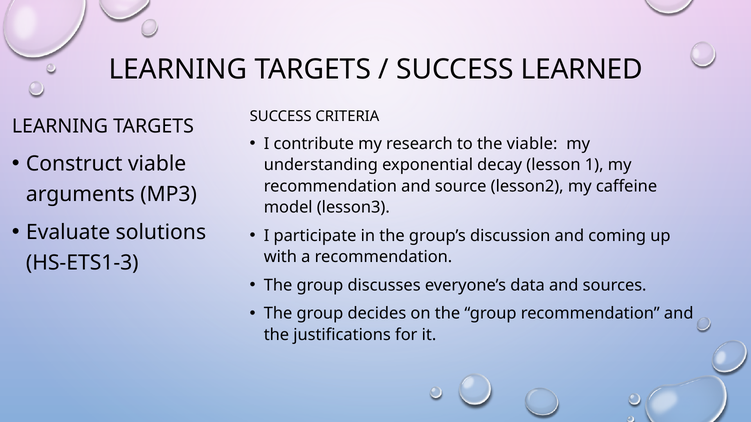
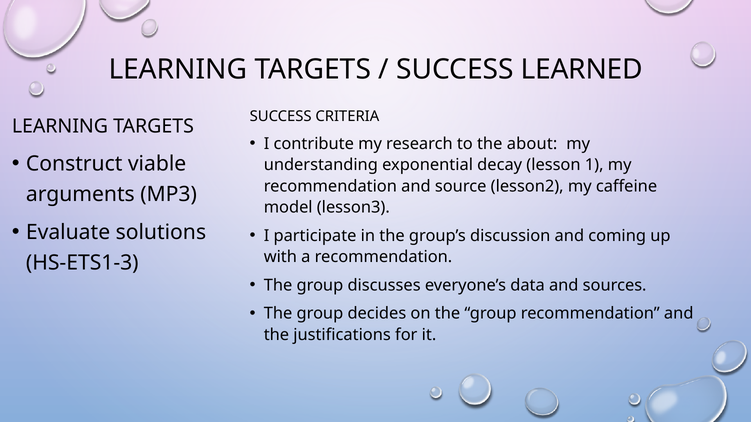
the viable: viable -> about
